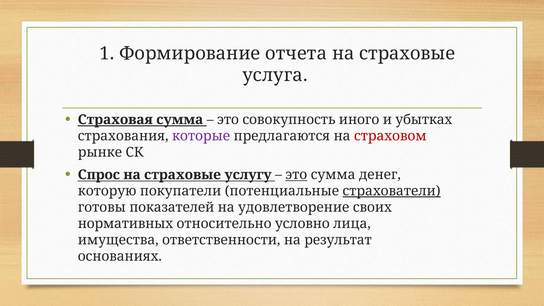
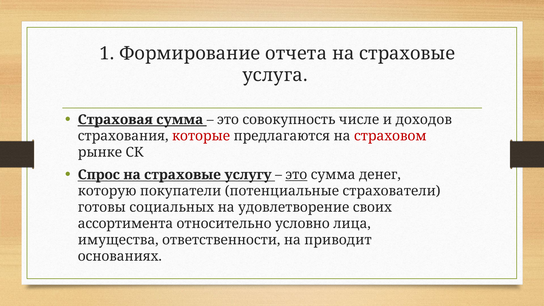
иного: иного -> числе
убытках: убытках -> доходов
которые colour: purple -> red
страхователи underline: present -> none
показателей: показателей -> социальных
нормативных: нормативных -> ассортимента
результат: результат -> приводит
